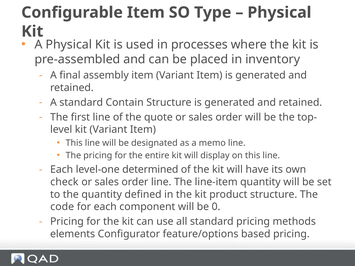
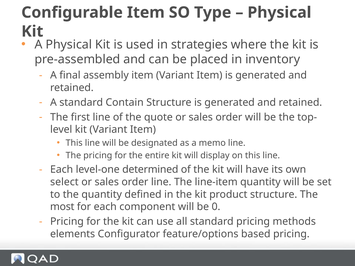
processes: processes -> strategies
check: check -> select
code: code -> most
